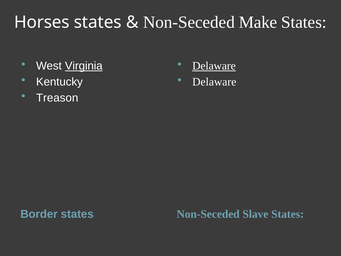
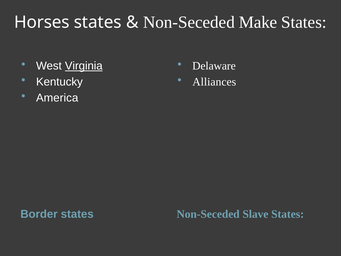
Delaware at (214, 66) underline: present -> none
Delaware at (214, 82): Delaware -> Alliances
Treason: Treason -> America
